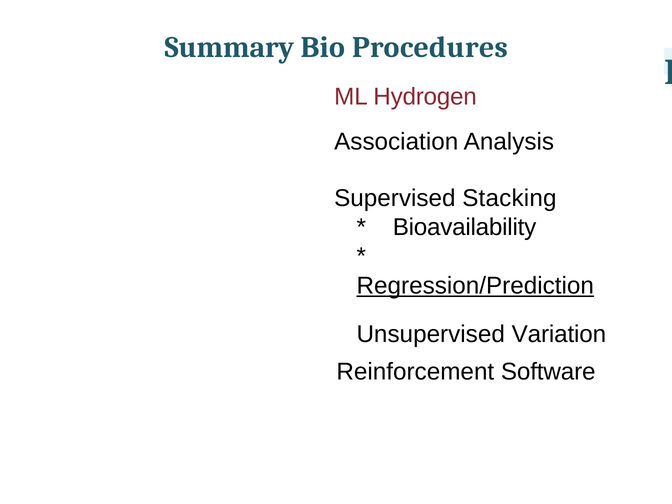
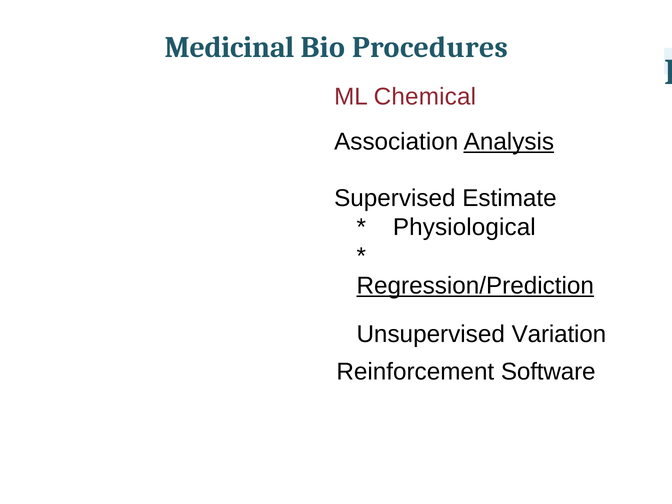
Summary: Summary -> Medicinal
Hydrogen: Hydrogen -> Chemical
Analysis underline: none -> present
Stacking: Stacking -> Estimate
Bioavailability: Bioavailability -> Physiological
